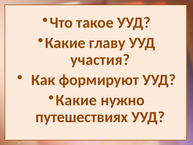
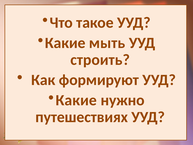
главу: главу -> мыть
участия: участия -> строить
